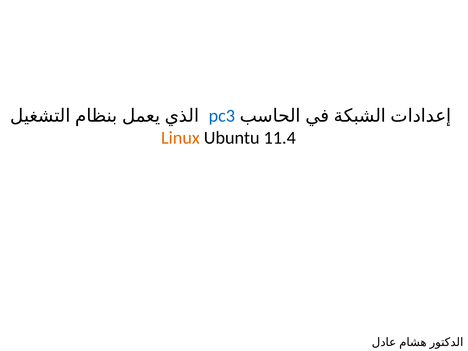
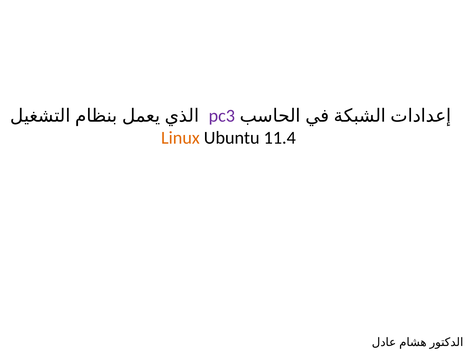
pc3 colour: blue -> purple
